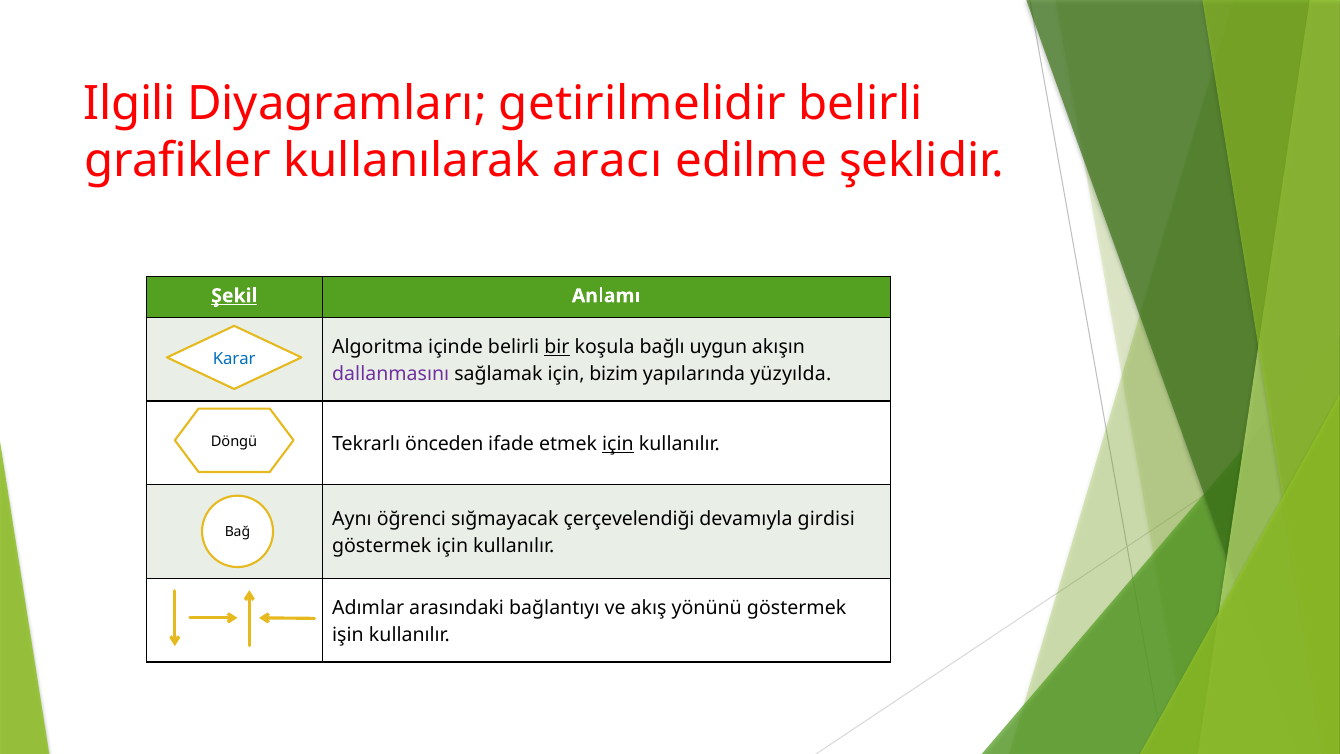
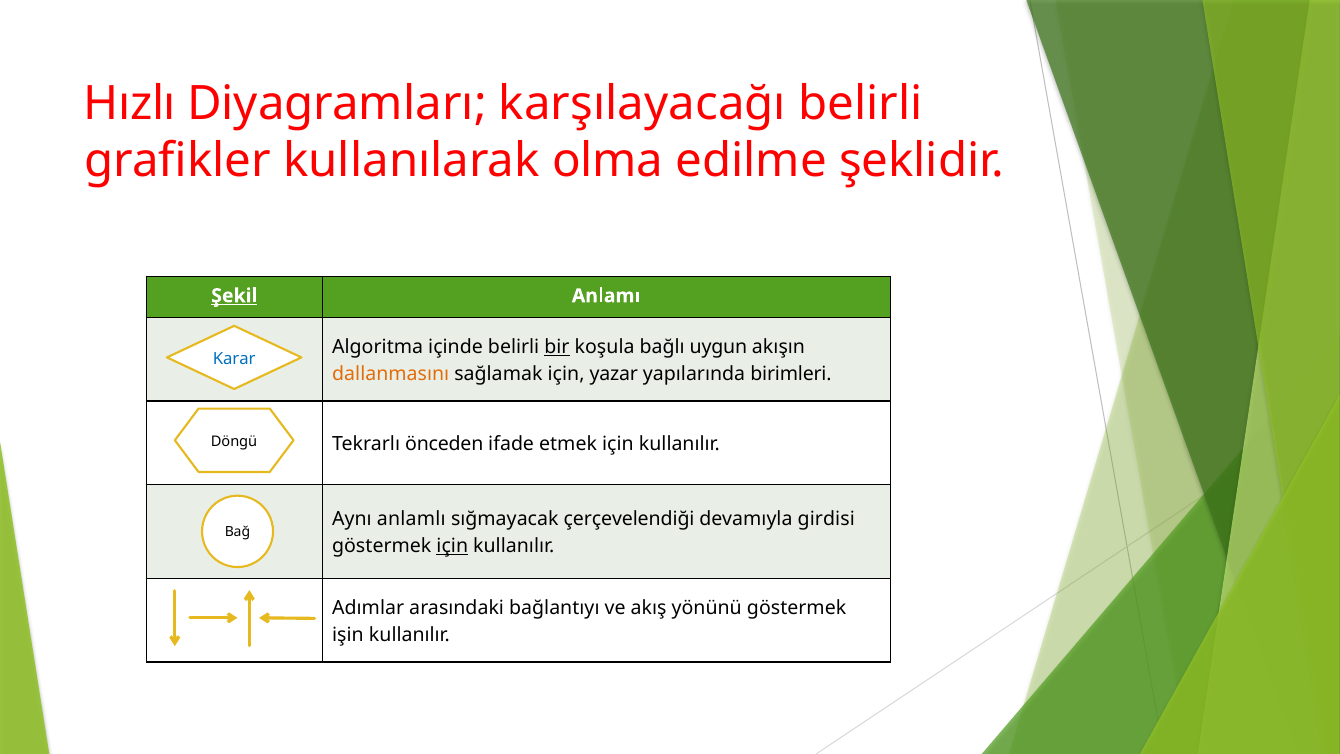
Ilgili: Ilgili -> Hızlı
getirilmelidir: getirilmelidir -> karşılayacağı
aracı: aracı -> olma
dallanmasını colour: purple -> orange
bizim: bizim -> yazar
yüzyılda: yüzyılda -> birimleri
için at (618, 444) underline: present -> none
öğrenci: öğrenci -> anlamlı
için at (452, 546) underline: none -> present
